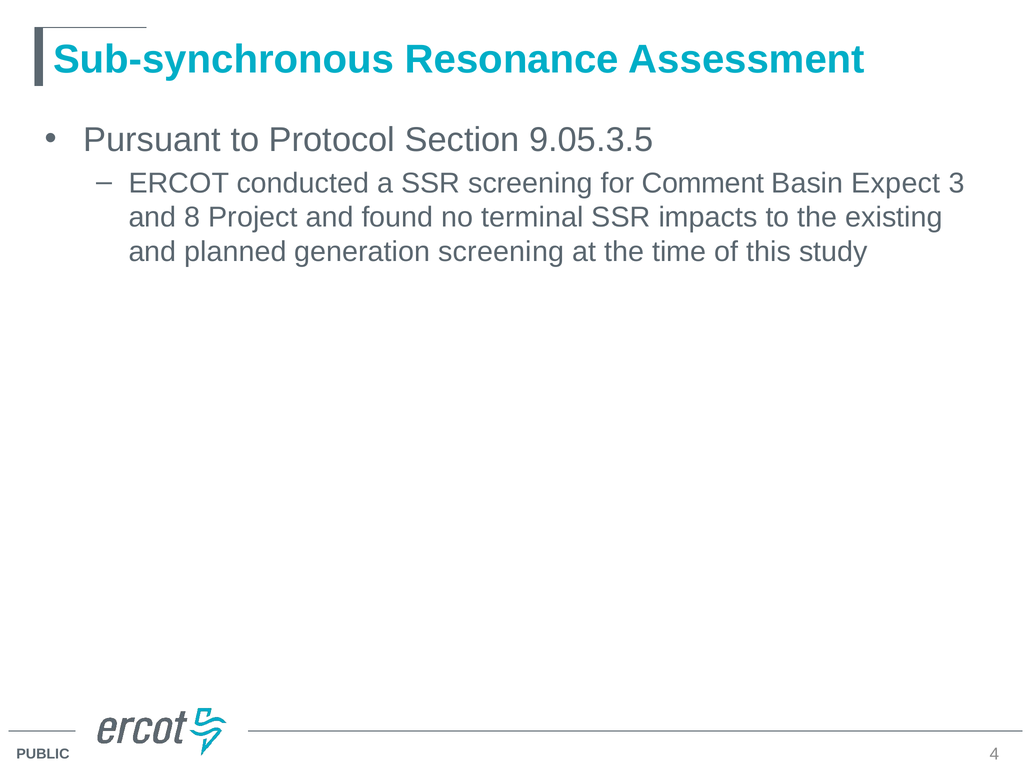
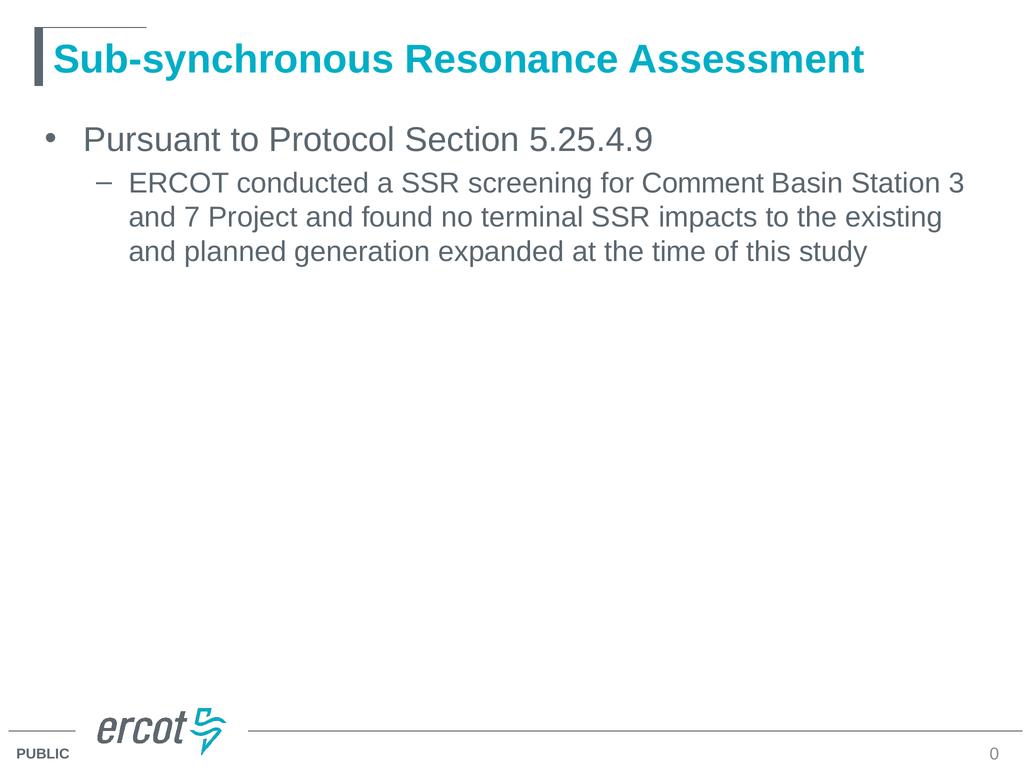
9.05.3.5: 9.05.3.5 -> 5.25.4.9
Expect: Expect -> Station
8: 8 -> 7
generation screening: screening -> expanded
4: 4 -> 0
